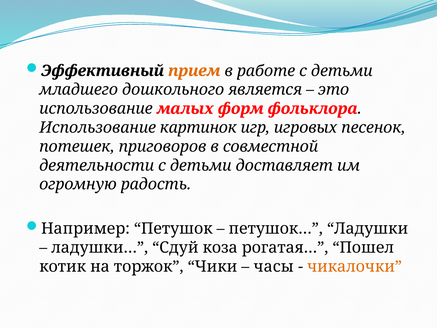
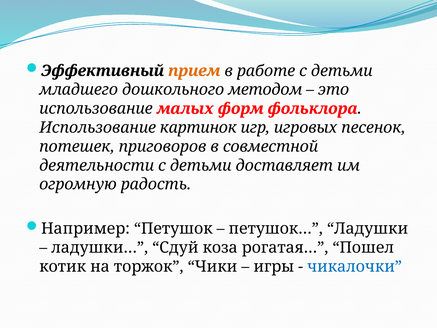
является: является -> методом
часы: часы -> игры
чикалочки colour: orange -> blue
